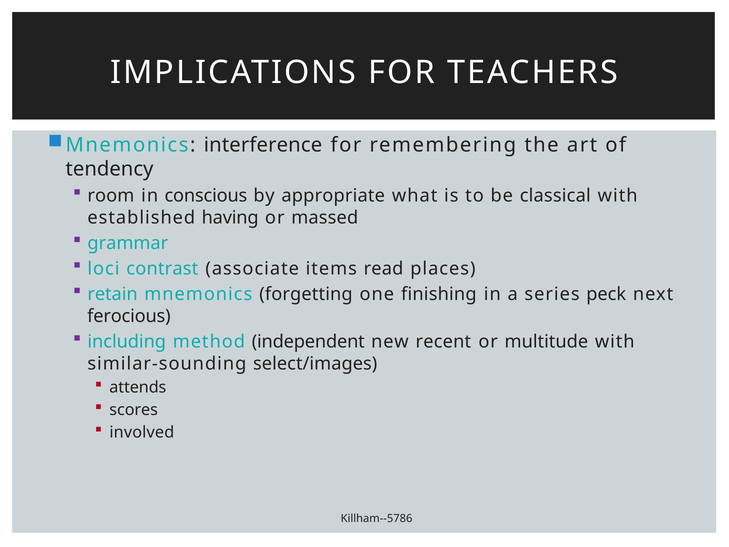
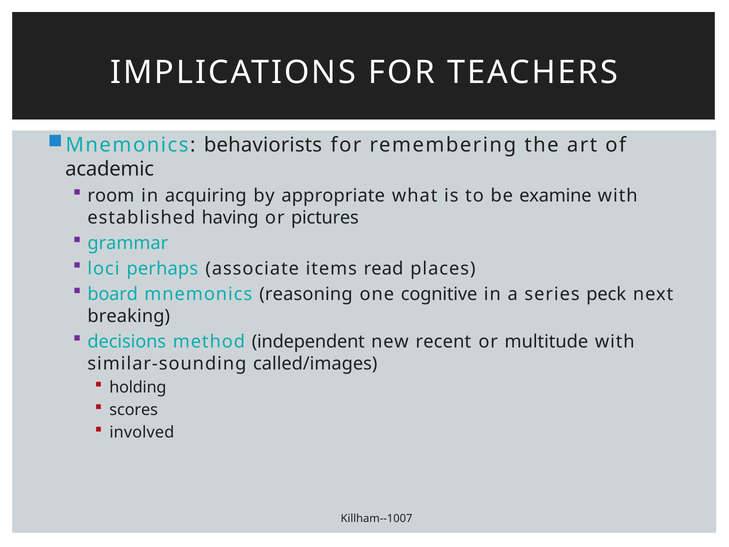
interference: interference -> behaviorists
tendency: tendency -> academic
conscious: conscious -> acquiring
classical: classical -> examine
massed: massed -> pictures
contrast: contrast -> perhaps
retain: retain -> board
forgetting: forgetting -> reasoning
finishing: finishing -> cognitive
ferocious: ferocious -> breaking
including: including -> decisions
select/images: select/images -> called/images
attends: attends -> holding
Killham--5786: Killham--5786 -> Killham--1007
